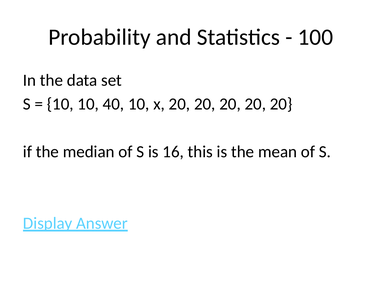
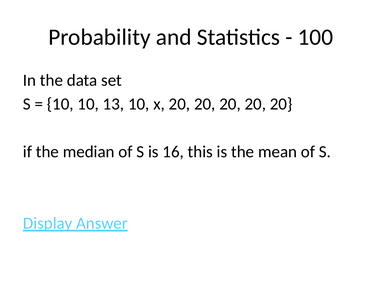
40: 40 -> 13
